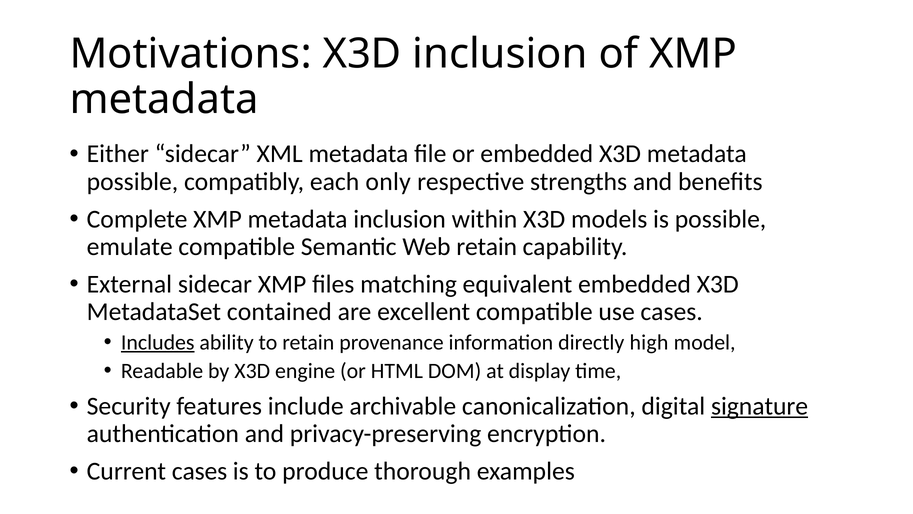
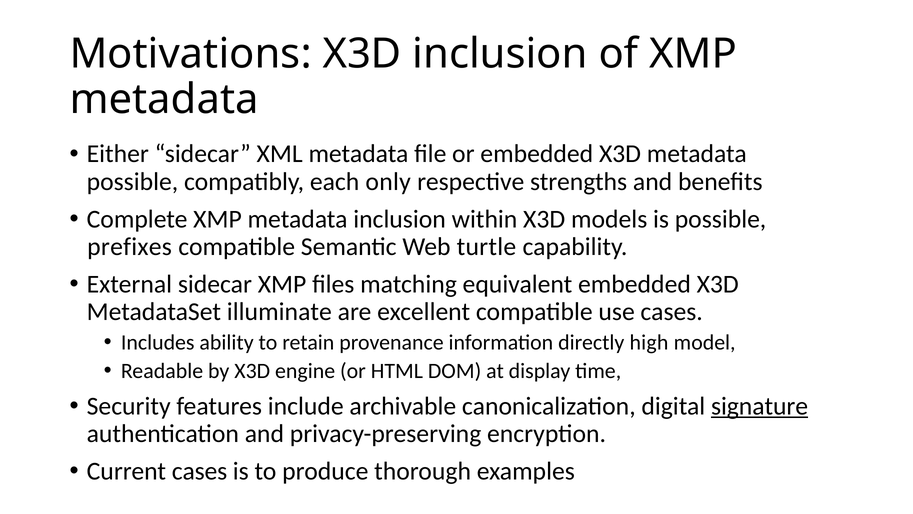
emulate: emulate -> prefixes
Web retain: retain -> turtle
contained: contained -> illuminate
Includes underline: present -> none
